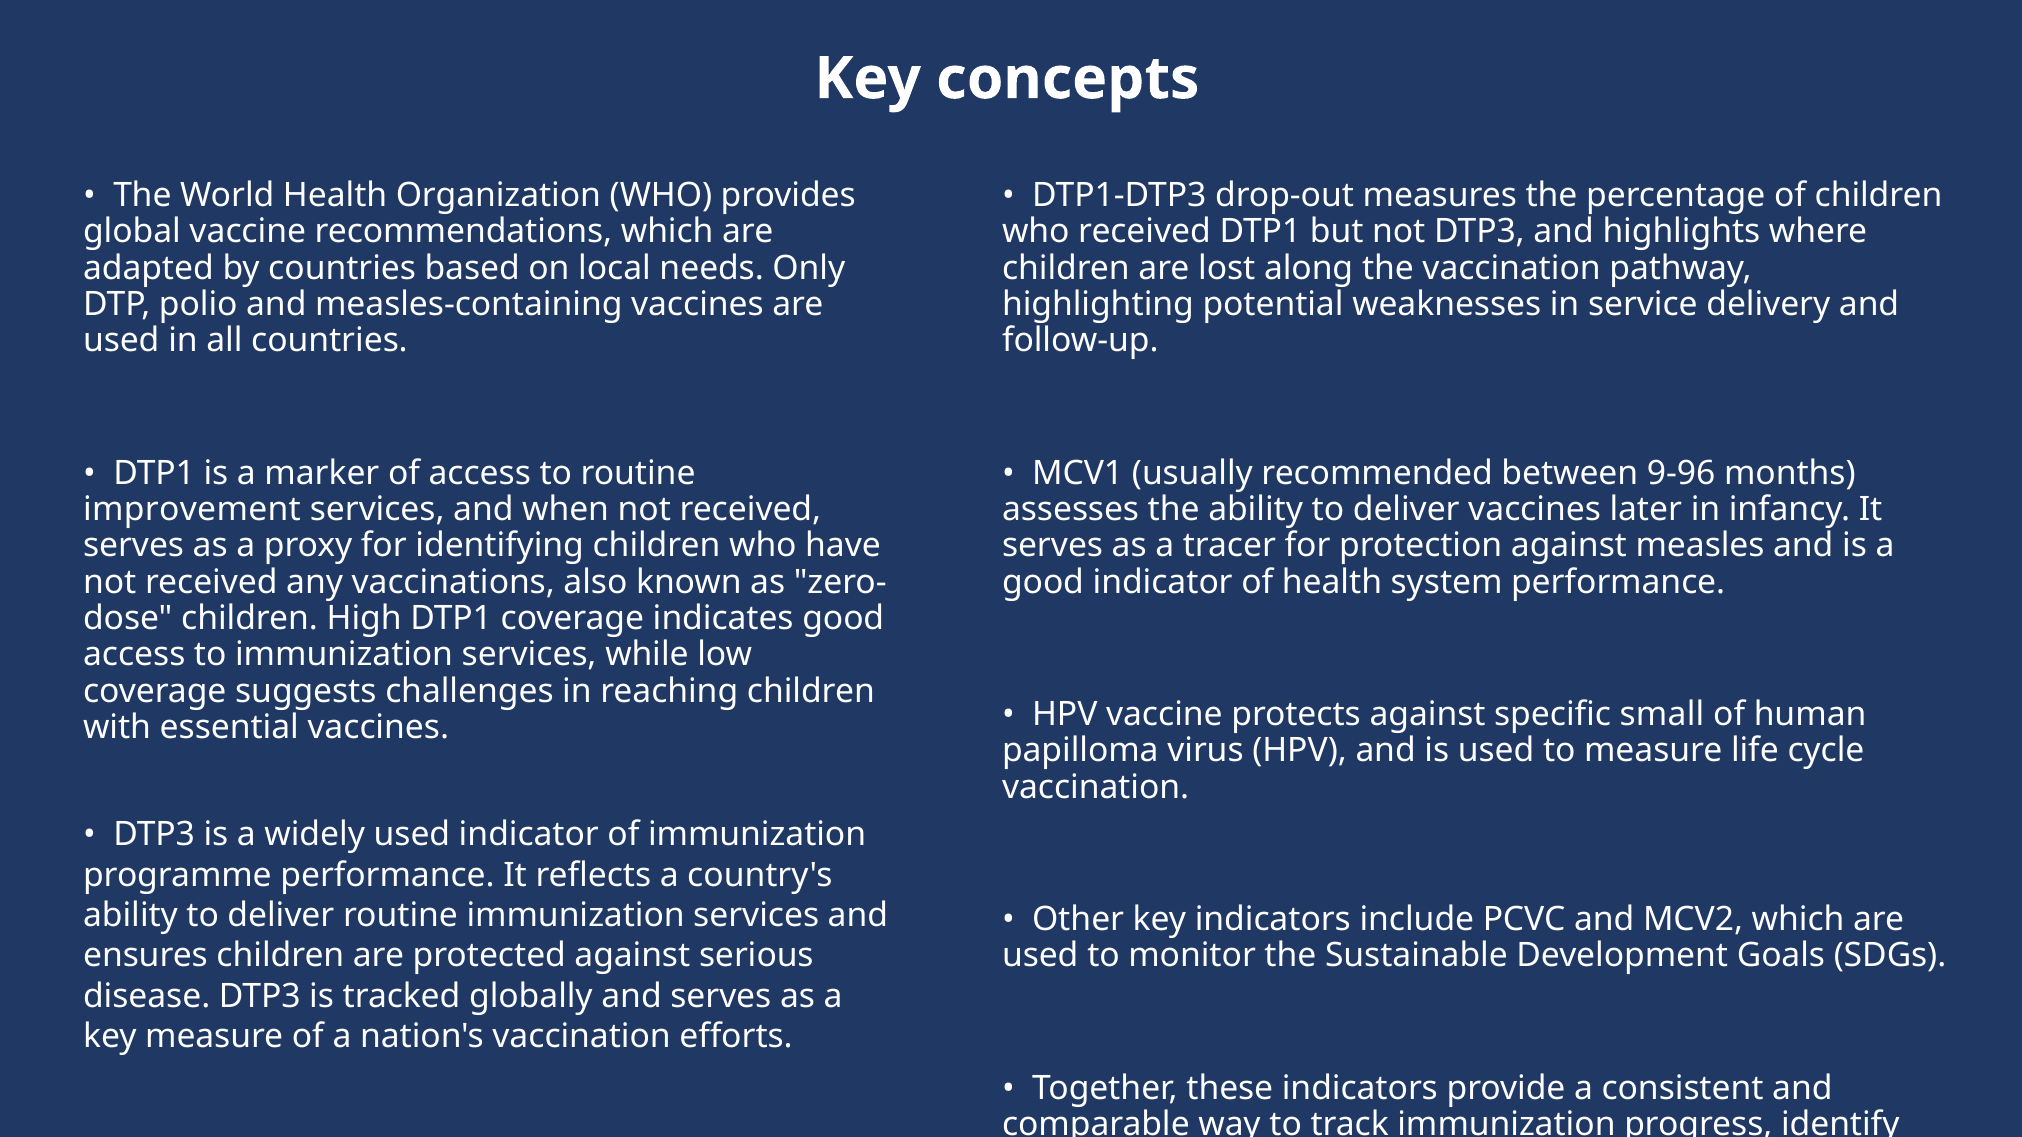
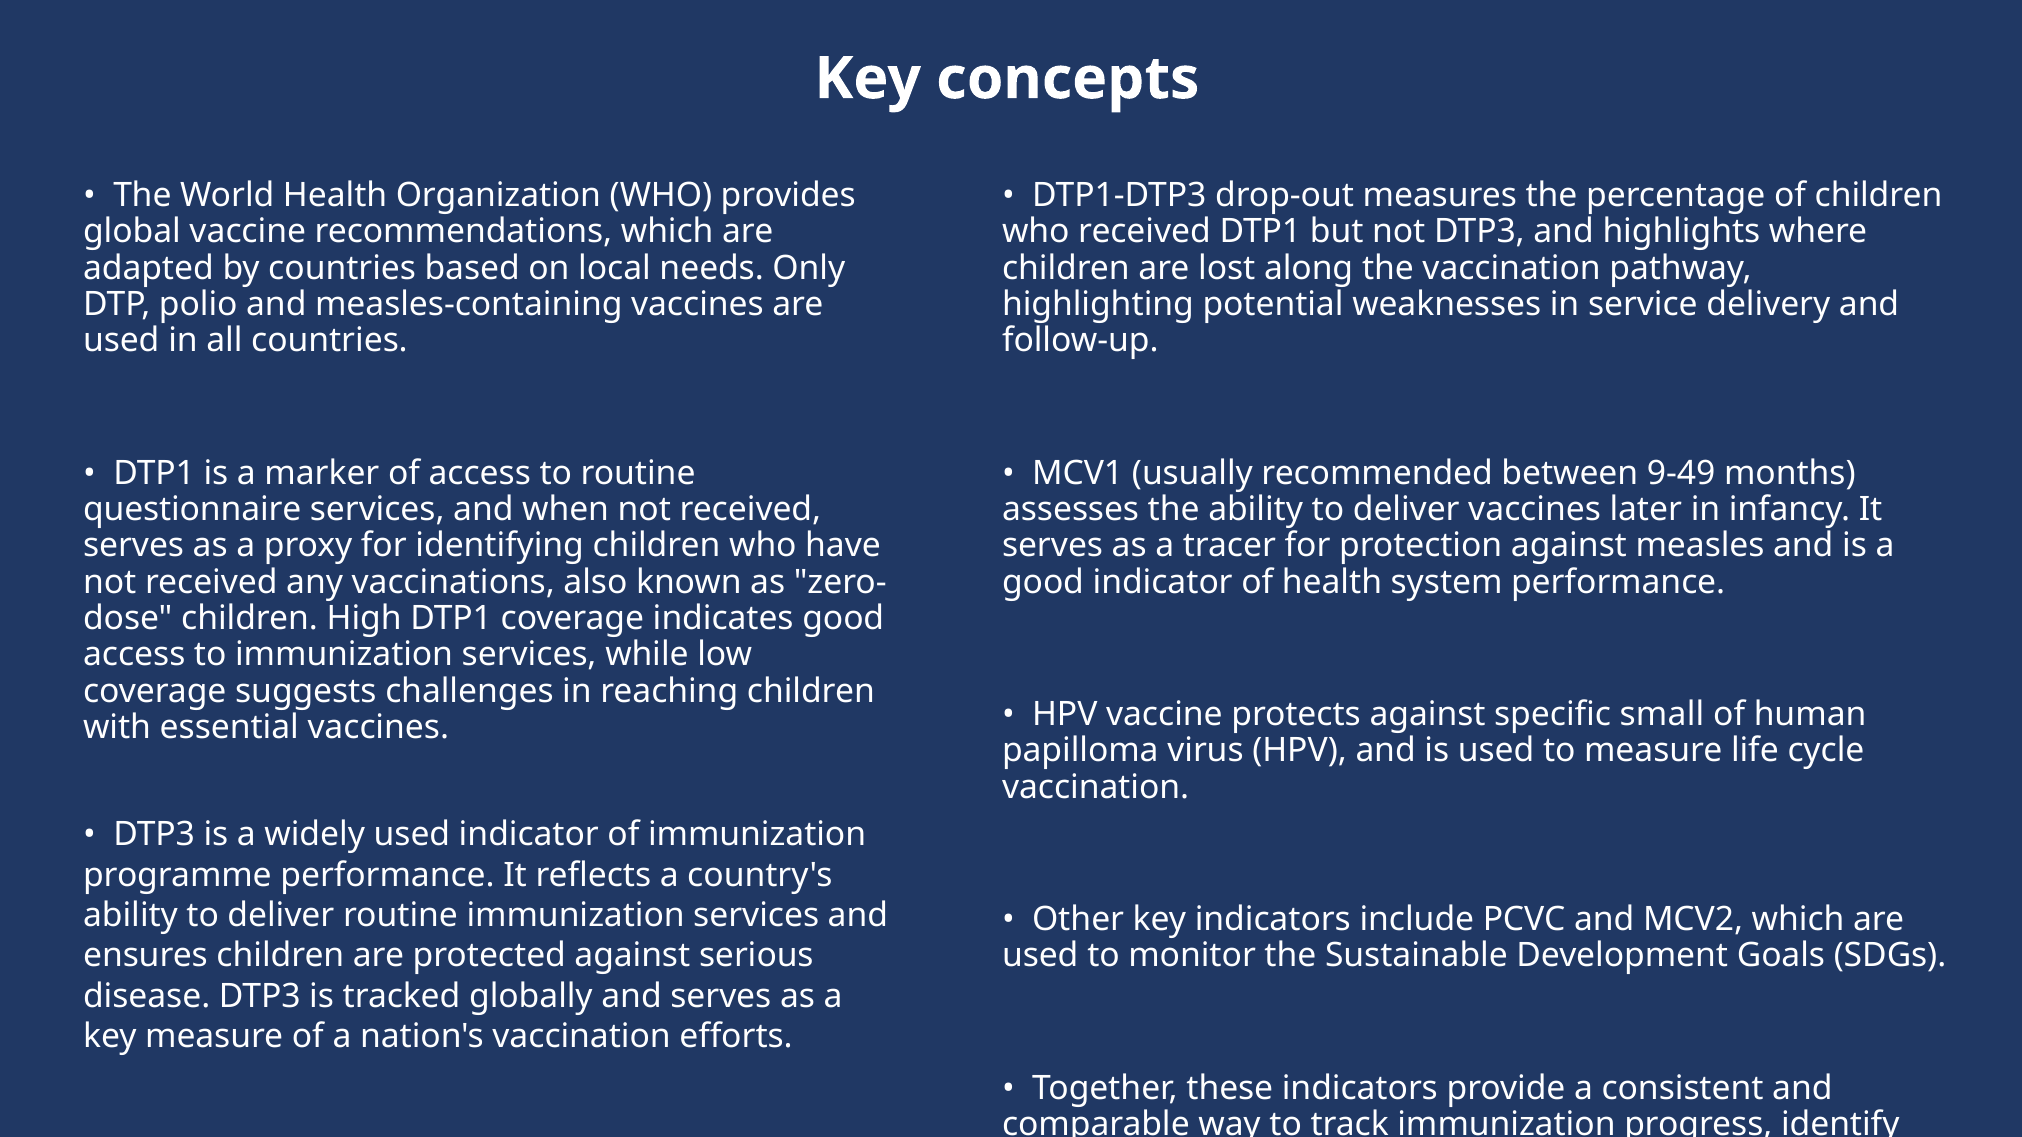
9-96: 9-96 -> 9-49
improvement: improvement -> questionnaire
